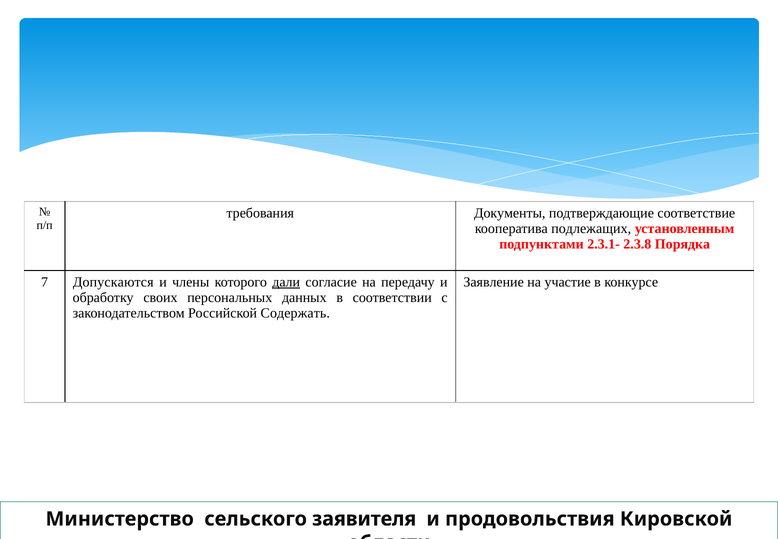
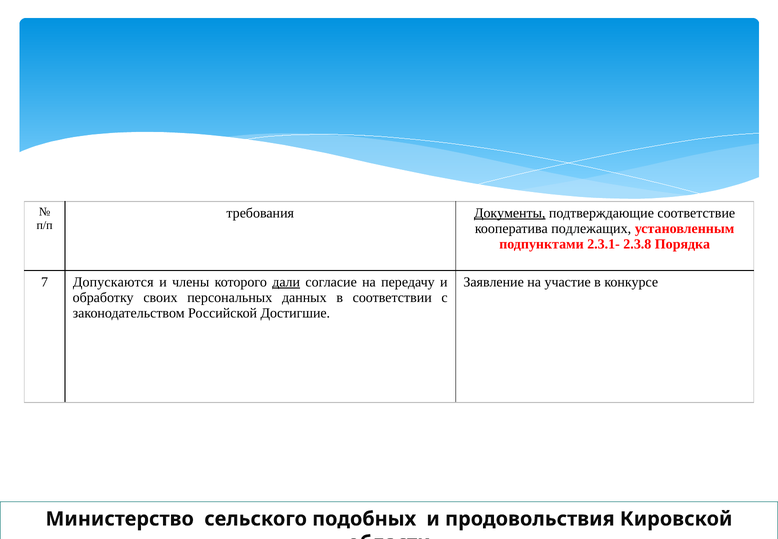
Документы underline: none -> present
Содержать: Содержать -> Достигшие
заявителя: заявителя -> подобных
